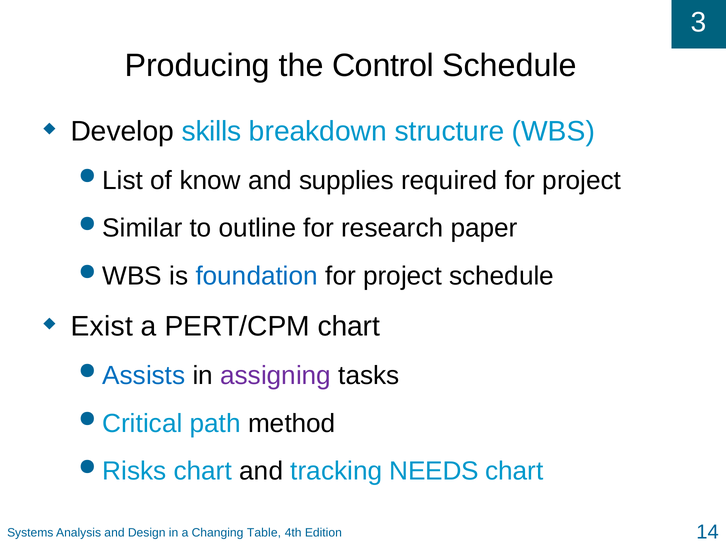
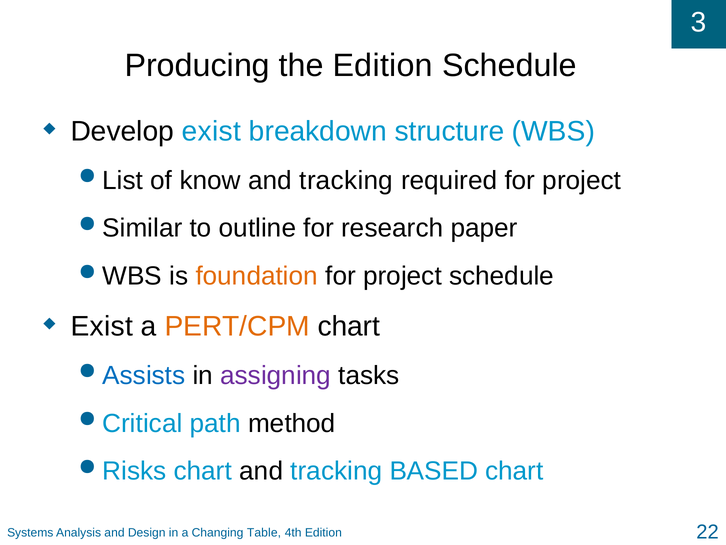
the Control: Control -> Edition
Develop skills: skills -> exist
supplies at (346, 180): supplies -> tracking
foundation colour: blue -> orange
PERT/CPM colour: black -> orange
NEEDS: NEEDS -> BASED
14: 14 -> 22
